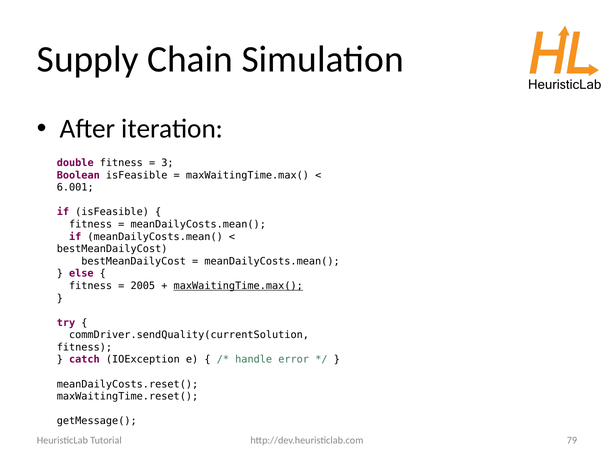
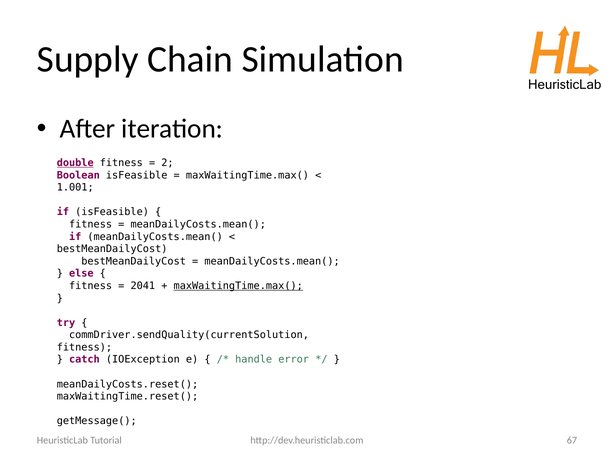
double underline: none -> present
3: 3 -> 2
6.001: 6.001 -> 1.001
2005: 2005 -> 2041
79: 79 -> 67
